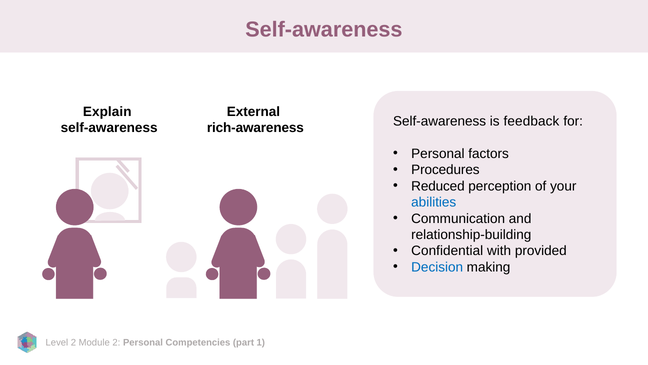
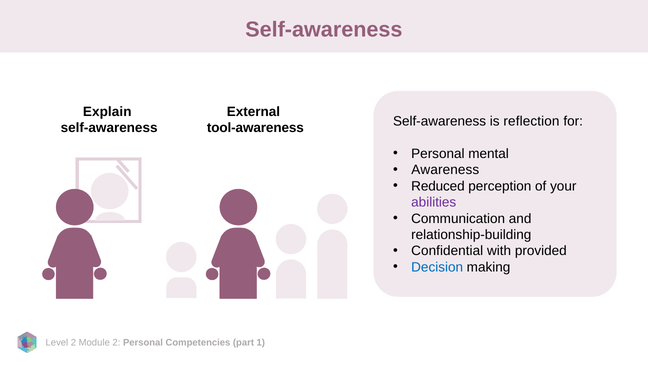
feedback: feedback -> reflection
rich-awareness: rich-awareness -> tool-awareness
factors: factors -> mental
Procedures: Procedures -> Awareness
abilities colour: blue -> purple
